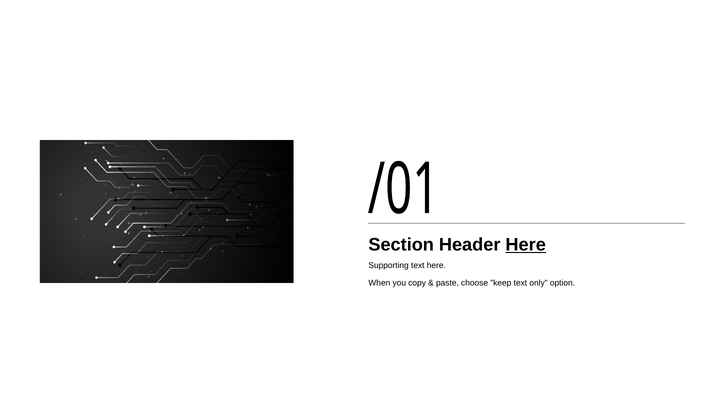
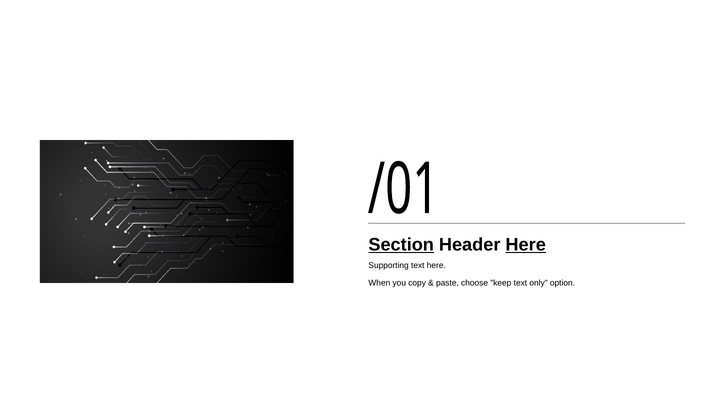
Section underline: none -> present
